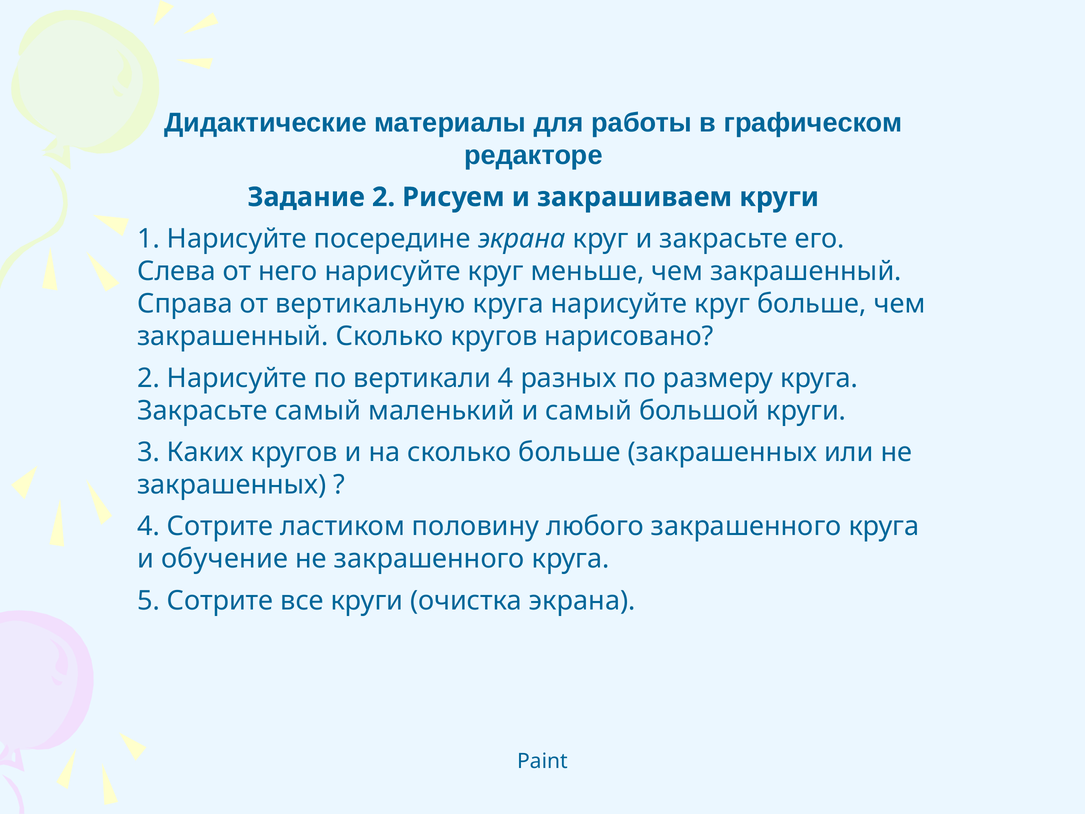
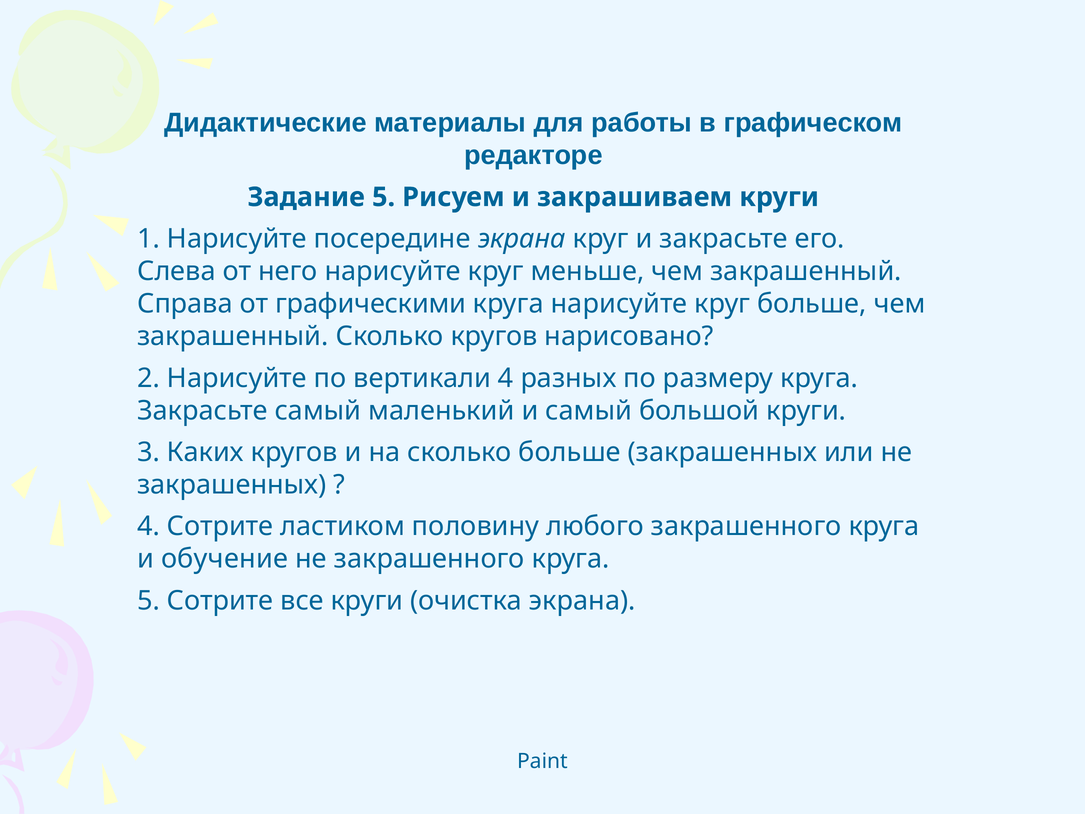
Задание 2: 2 -> 5
вертикальную: вертикальную -> графическими
